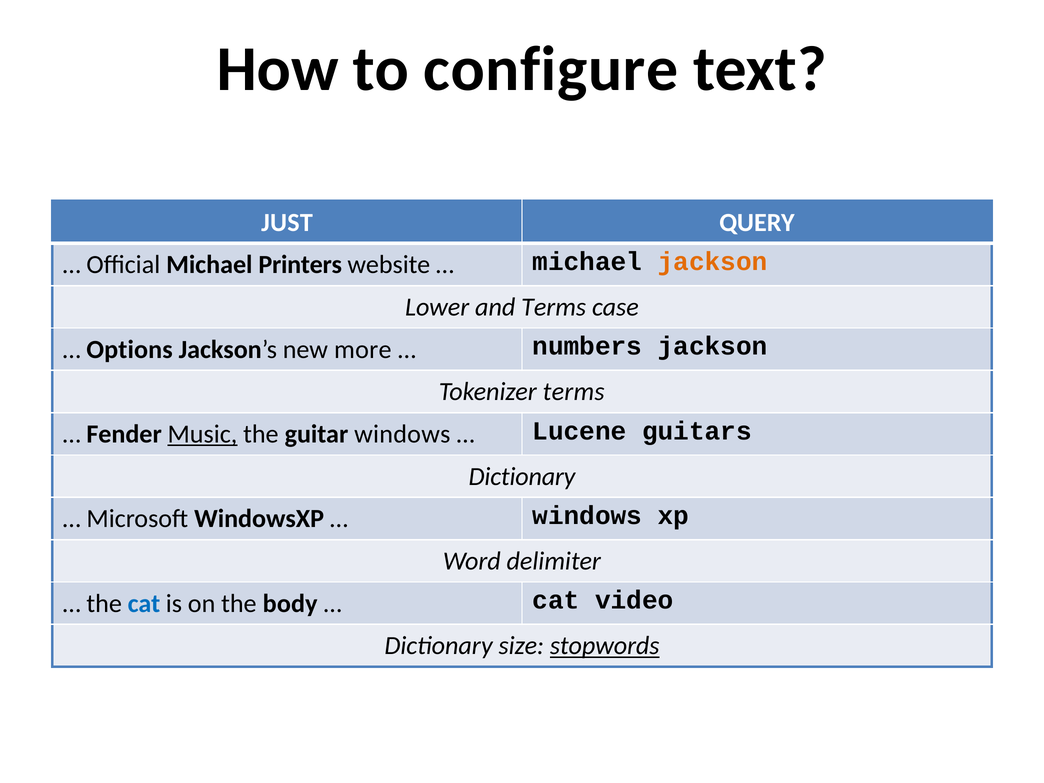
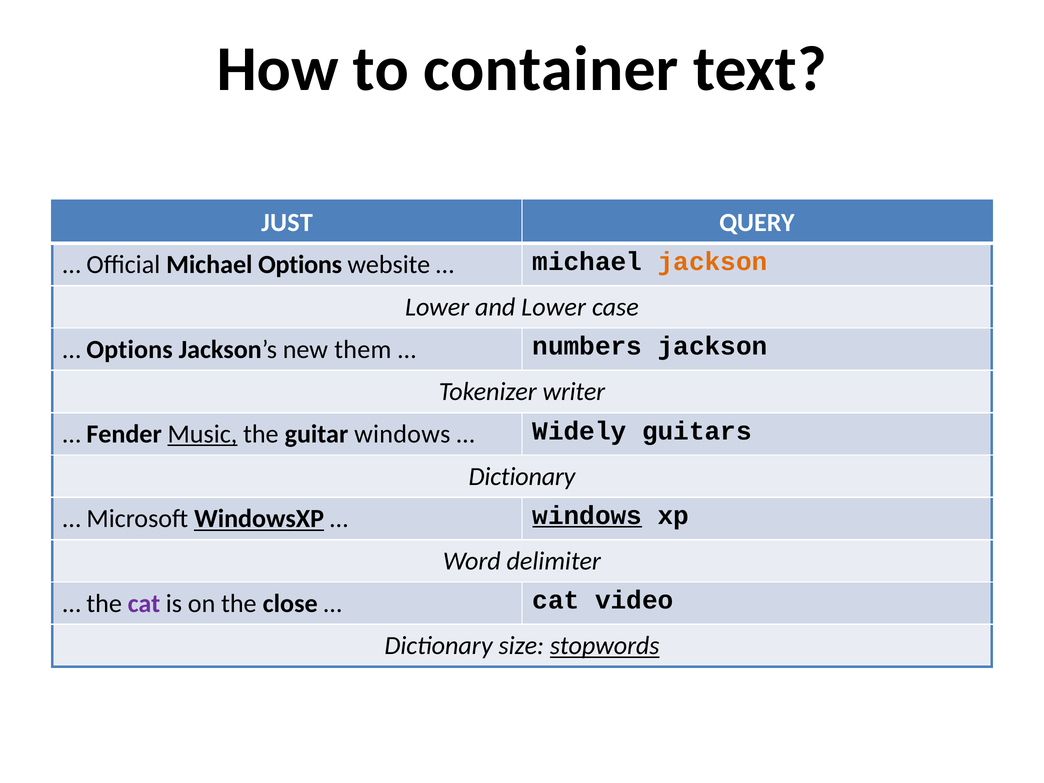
configure: configure -> container
Michael Printers: Printers -> Options
and Terms: Terms -> Lower
more: more -> them
Tokenizer terms: terms -> writer
Lucene: Lucene -> Widely
WindowsXP underline: none -> present
windows at (587, 516) underline: none -> present
cat at (144, 603) colour: blue -> purple
body: body -> close
